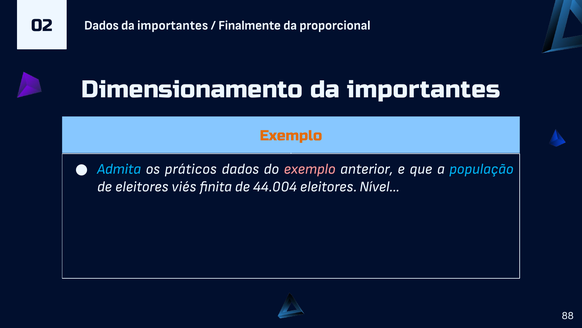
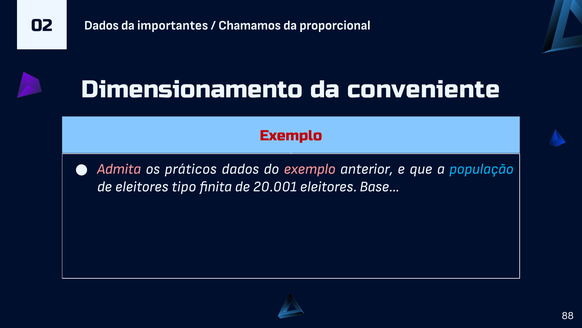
Finalmente: Finalmente -> Chamamos
Dimensionamento da importantes: importantes -> conveniente
Exemplo at (291, 135) colour: orange -> red
Admita colour: light blue -> pink
viés: viés -> tipo
44.004: 44.004 -> 20.001
Nível…: Nível… -> Base…
